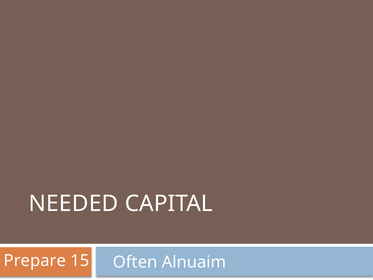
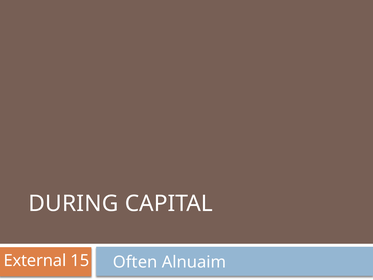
NEEDED: NEEDED -> DURING
Prepare: Prepare -> External
